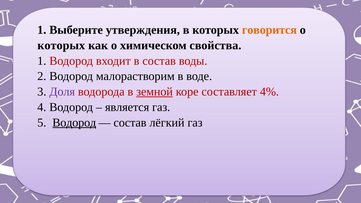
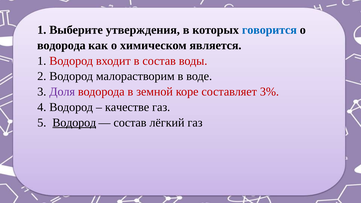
говорится colour: orange -> blue
которых at (61, 45): которых -> водорода
свойства: свойства -> является
земной underline: present -> none
4%: 4% -> 3%
является: является -> качестве
